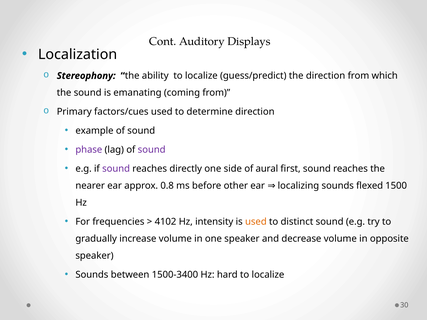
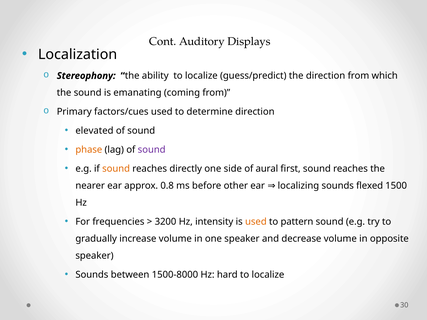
example: example -> elevated
phase colour: purple -> orange
sound at (116, 169) colour: purple -> orange
4102: 4102 -> 3200
distinct: distinct -> pattern
1500-3400: 1500-3400 -> 1500-8000
